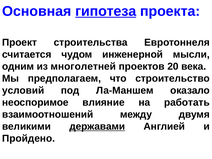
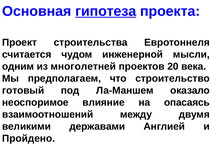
условий: условий -> готовый
работать: работать -> опасаясь
державами underline: present -> none
